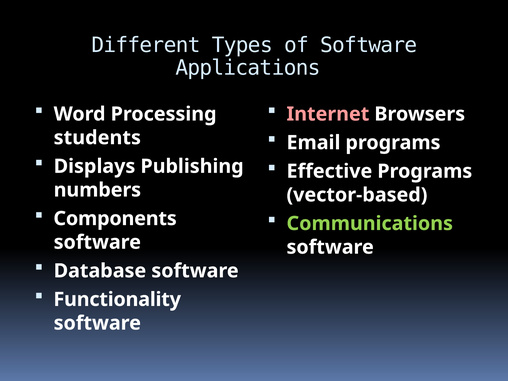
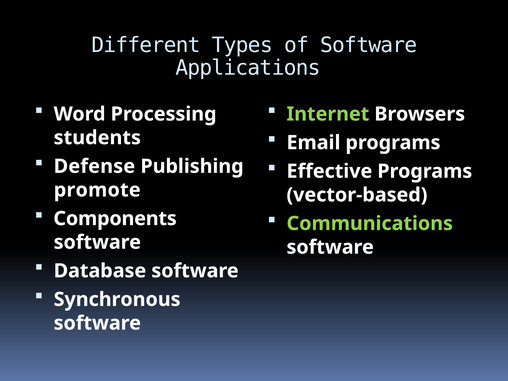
Internet colour: pink -> light green
Displays: Displays -> Defense
numbers: numbers -> promote
Functionality: Functionality -> Synchronous
